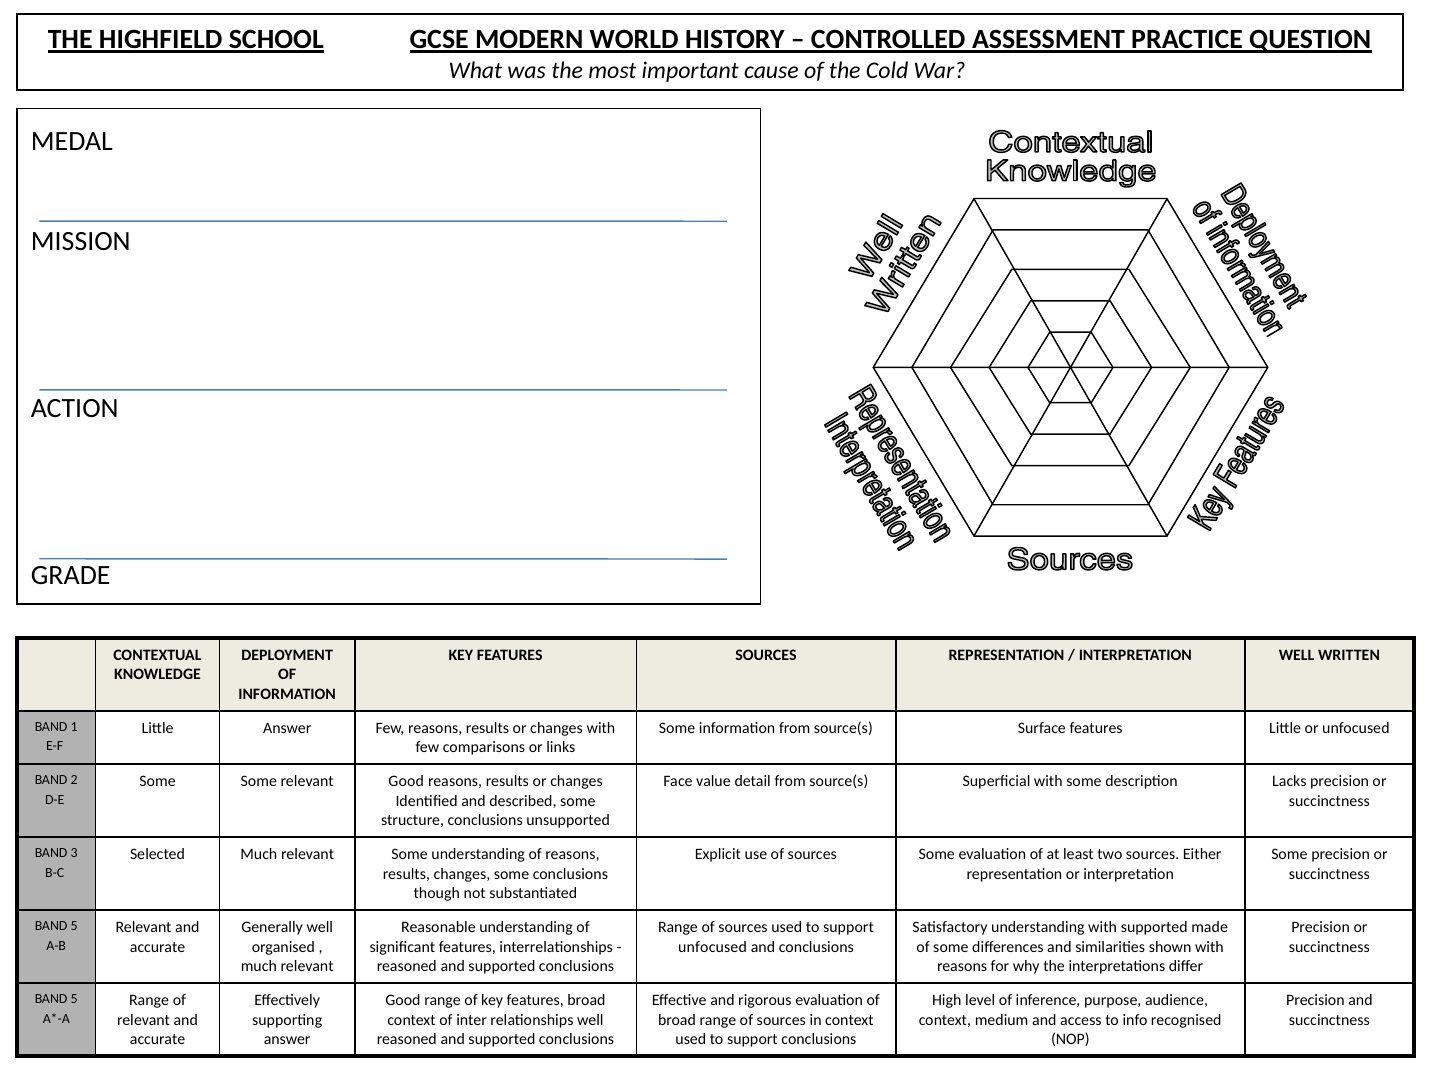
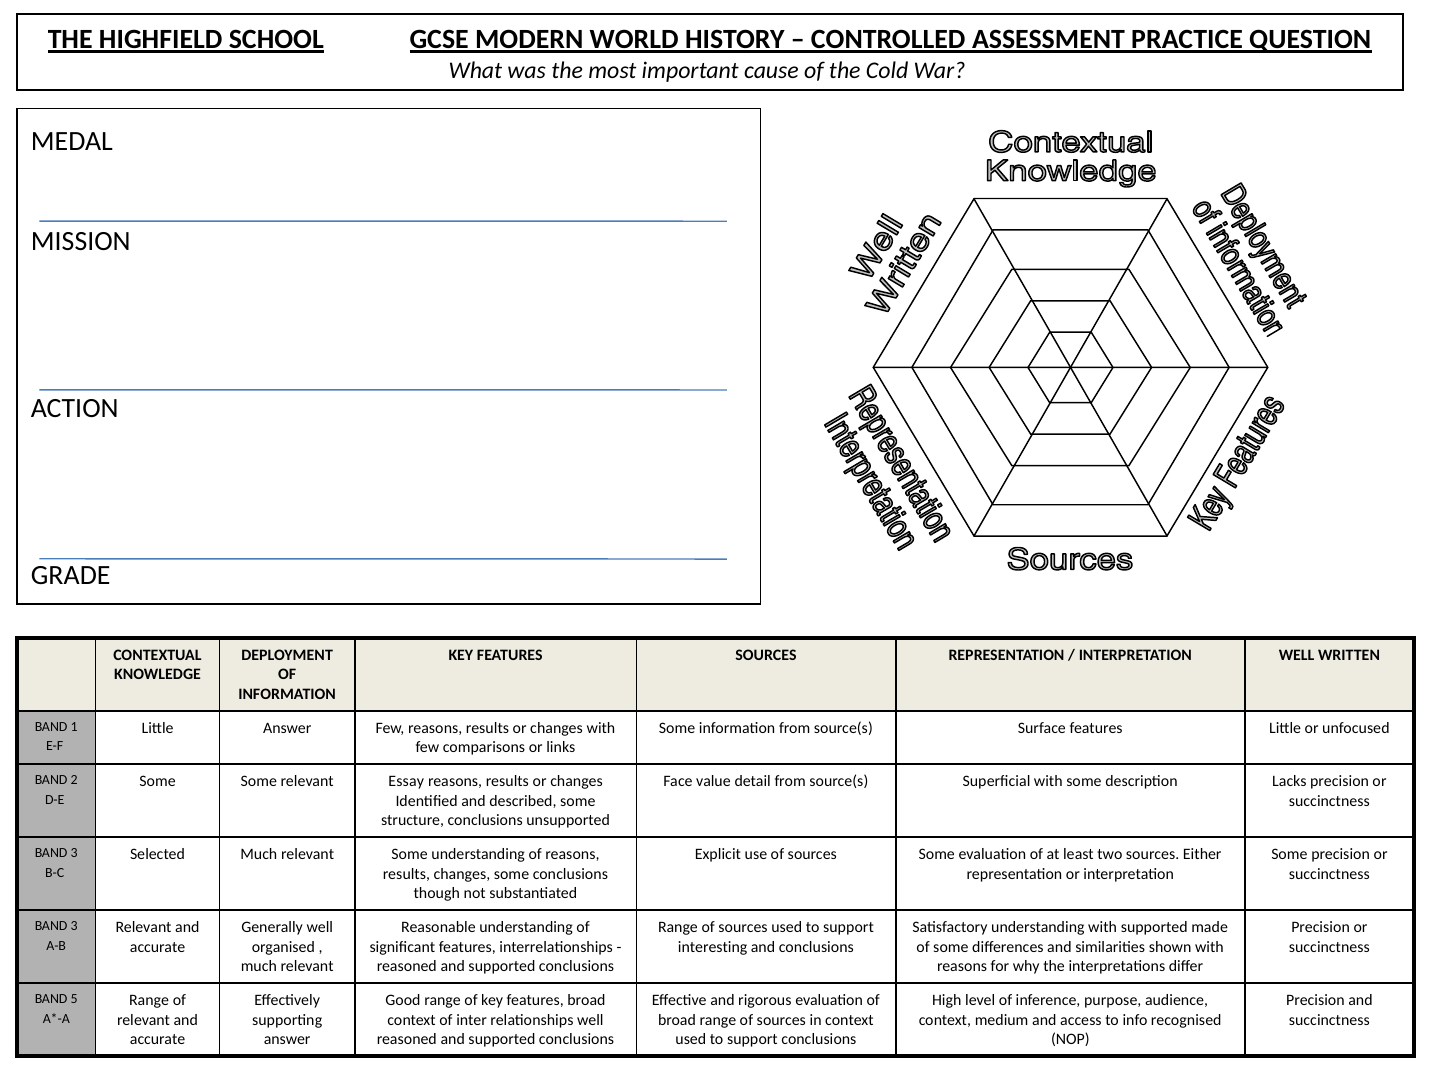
relevant Good: Good -> Essay
5 at (74, 926): 5 -> 3
unfocused at (713, 947): unfocused -> interesting
